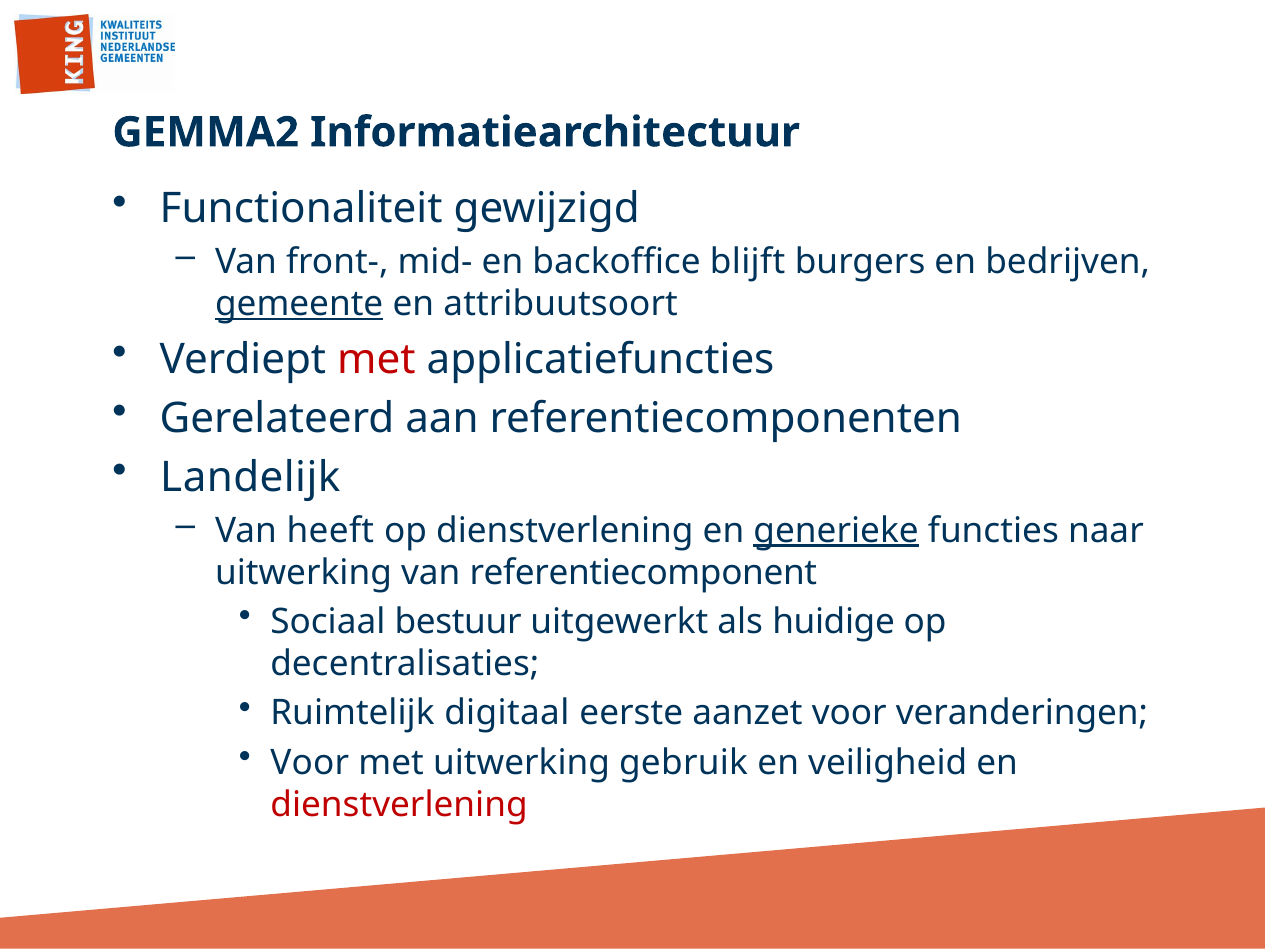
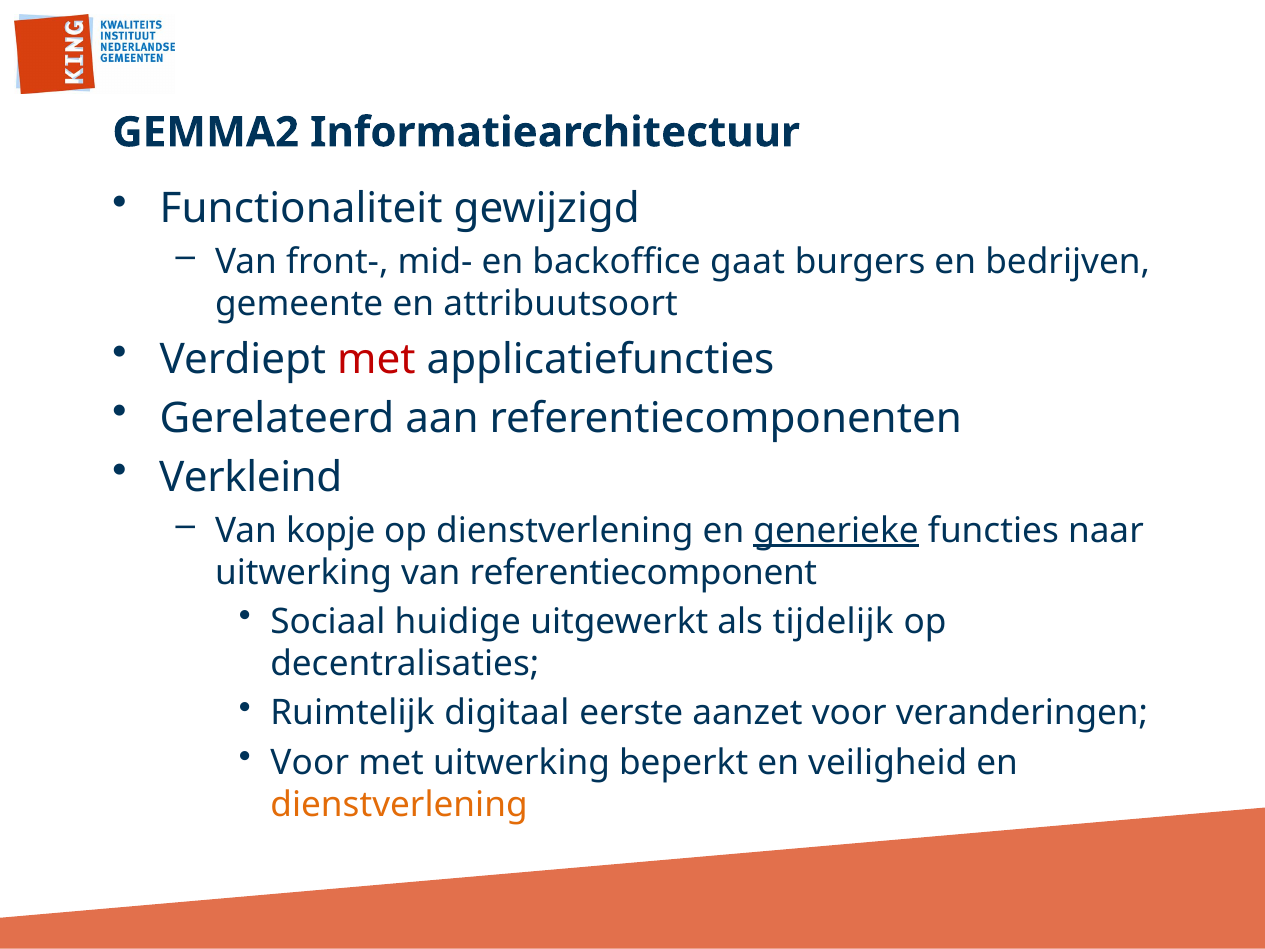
blijft: blijft -> gaat
gemeente underline: present -> none
Landelijk: Landelijk -> Verkleind
heeft: heeft -> kopje
bestuur: bestuur -> huidige
huidige: huidige -> tijdelijk
gebruik: gebruik -> beperkt
dienstverlening at (399, 804) colour: red -> orange
